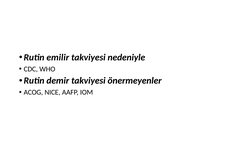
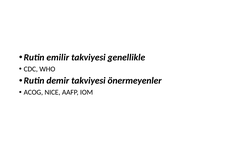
nedeniyle: nedeniyle -> genellikle
